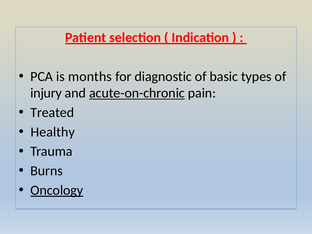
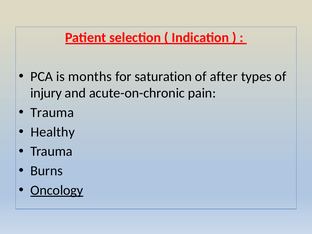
diagnostic: diagnostic -> saturation
basic: basic -> after
acute-on-chronic underline: present -> none
Treated at (52, 113): Treated -> Trauma
